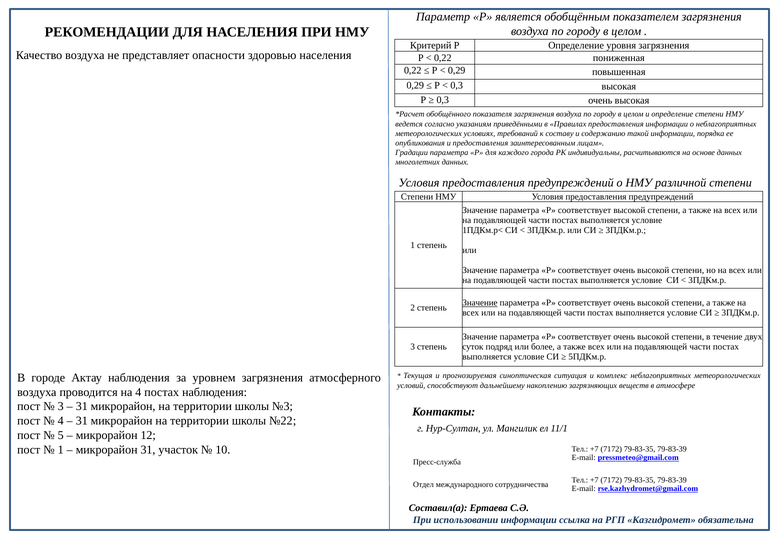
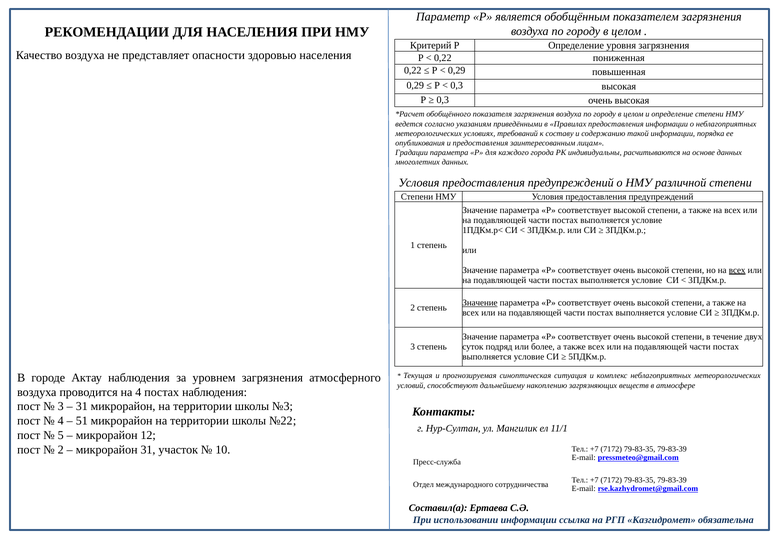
всех at (737, 270) underline: none -> present
31 at (82, 421): 31 -> 51
1 at (61, 450): 1 -> 2
